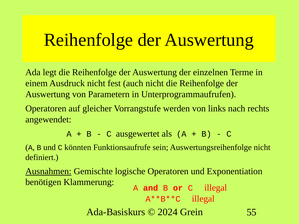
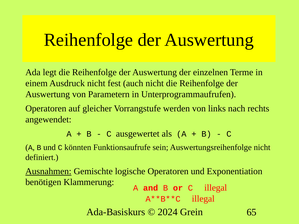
55: 55 -> 65
